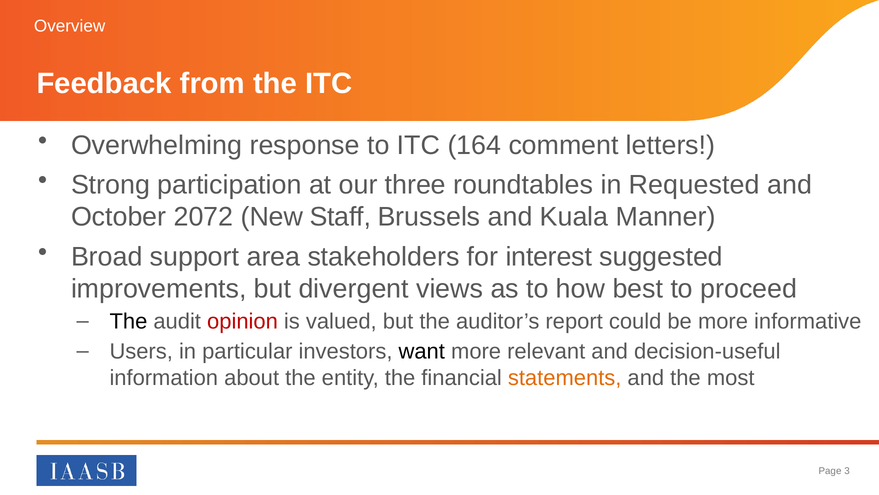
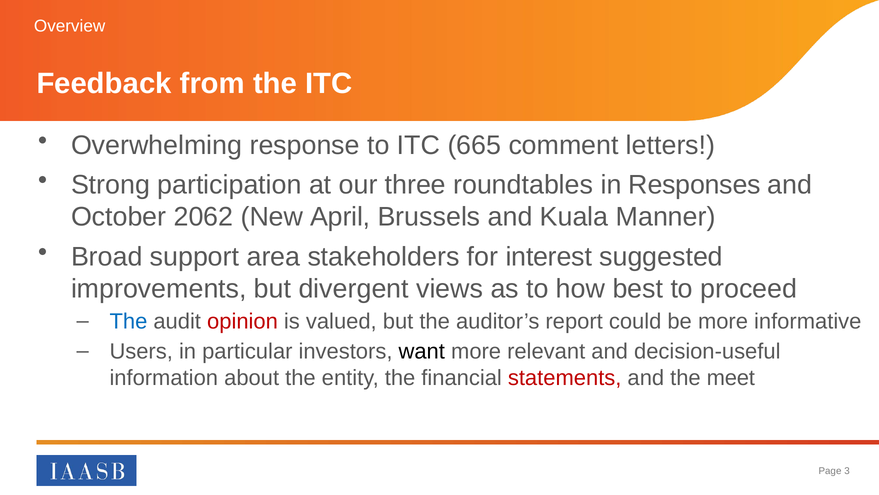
164: 164 -> 665
Requested: Requested -> Responses
2072: 2072 -> 2062
Staff: Staff -> April
The at (128, 321) colour: black -> blue
statements colour: orange -> red
most: most -> meet
